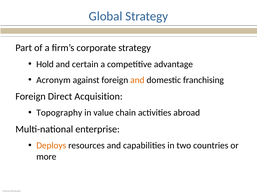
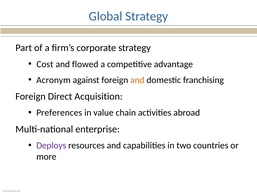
Hold: Hold -> Cost
certain: certain -> flowed
Topography: Topography -> Preferences
Deploys colour: orange -> purple
